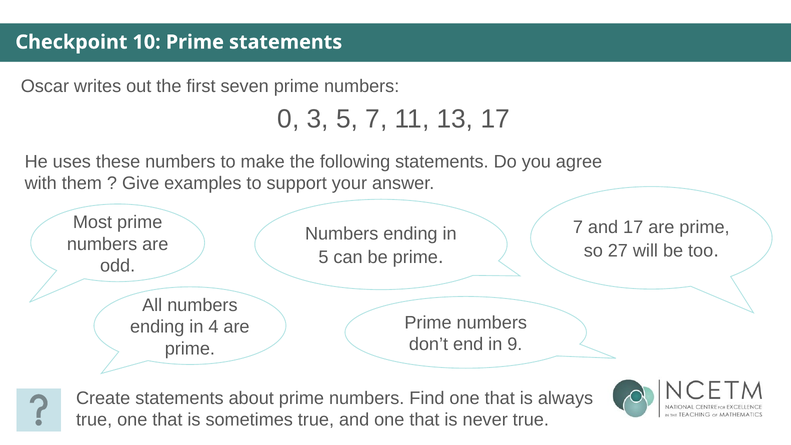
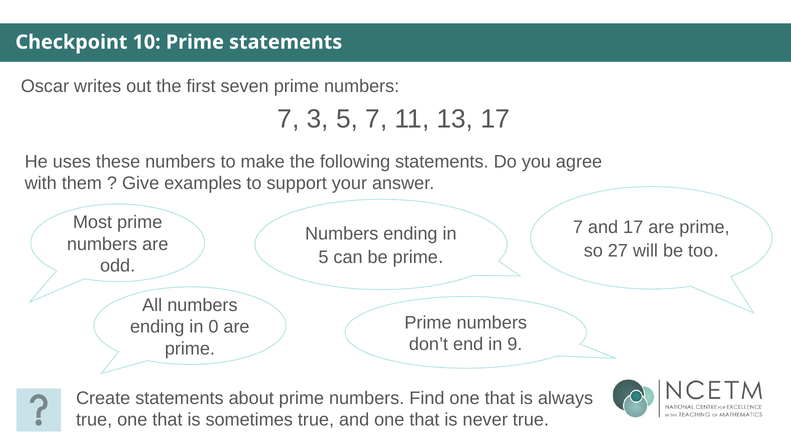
0 at (288, 119): 0 -> 7
4: 4 -> 0
